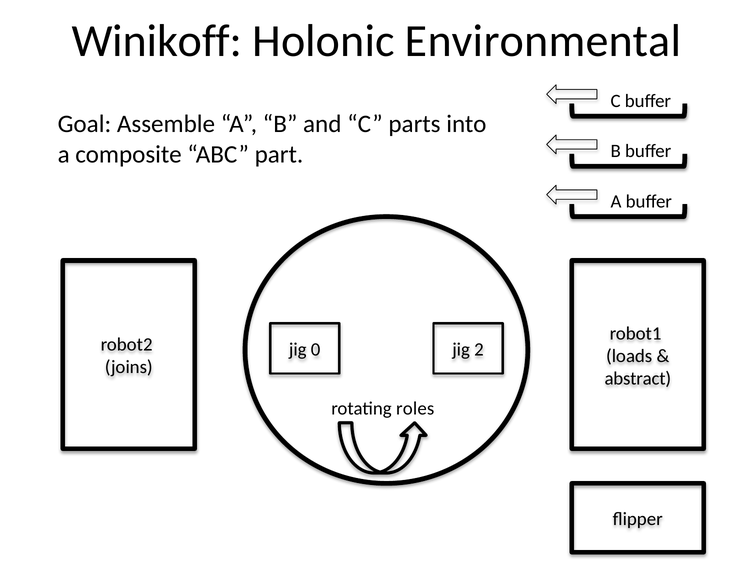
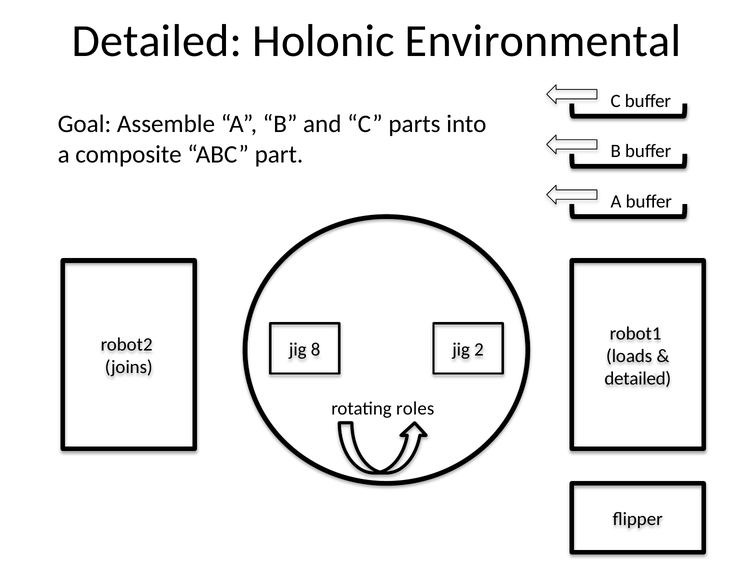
Winikoff at (157, 41): Winikoff -> Detailed
0: 0 -> 8
abstract at (638, 379): abstract -> detailed
